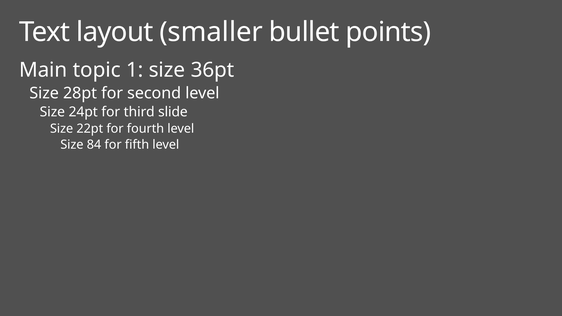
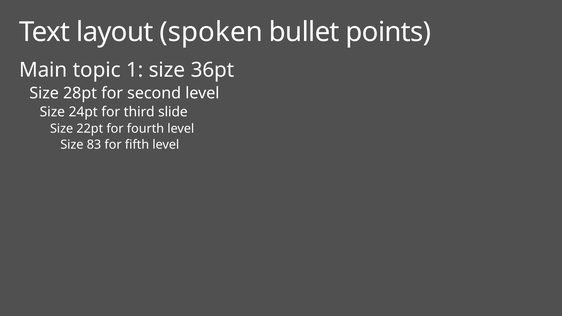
smaller: smaller -> spoken
84: 84 -> 83
